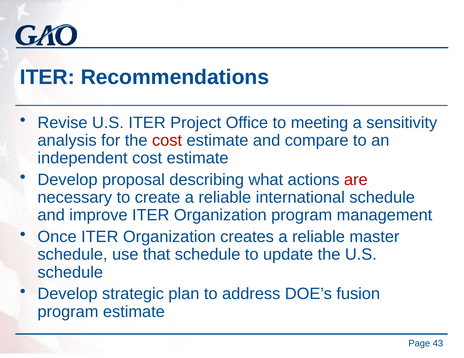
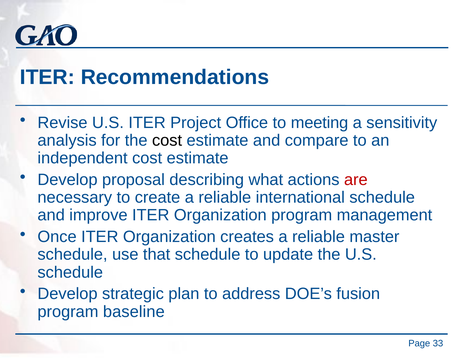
cost at (167, 141) colour: red -> black
program estimate: estimate -> baseline
43: 43 -> 33
